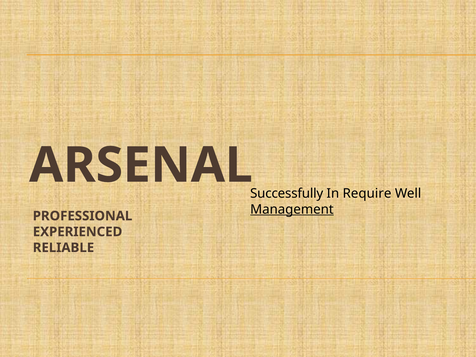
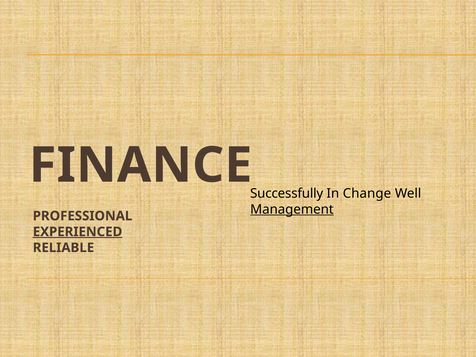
ARSENAL: ARSENAL -> FINANCE
Require: Require -> Change
EXPERIENCED underline: none -> present
